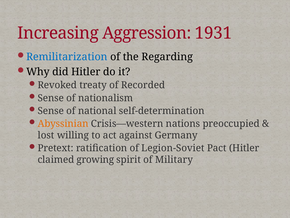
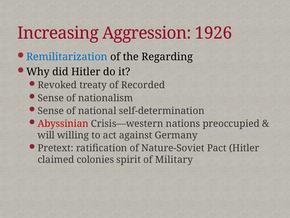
1931: 1931 -> 1926
Abyssinian colour: orange -> red
lost: lost -> will
Legion-Soviet: Legion-Soviet -> Nature-Soviet
growing: growing -> colonies
